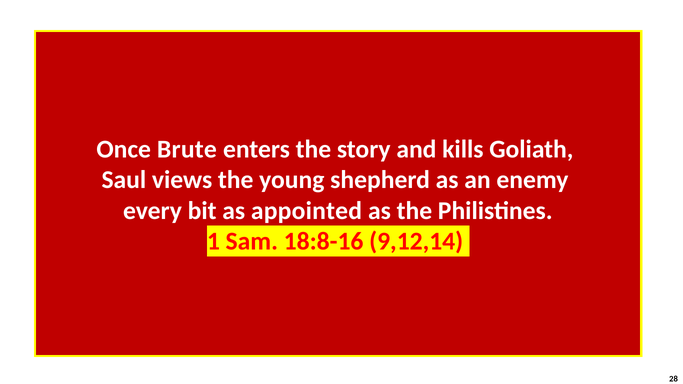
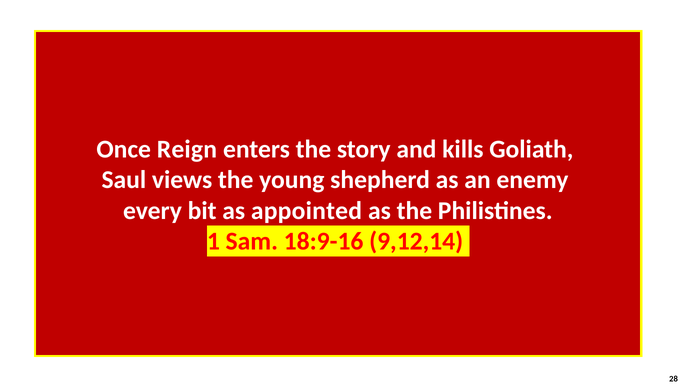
Brute: Brute -> Reign
18:8-16: 18:8-16 -> 18:9-16
